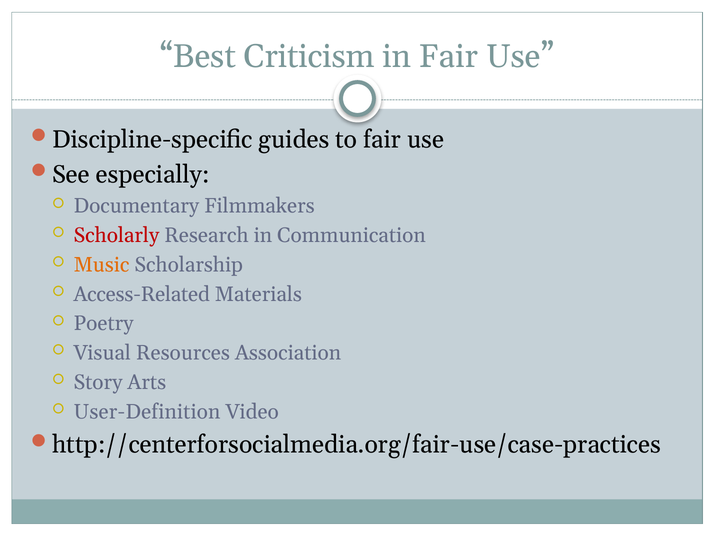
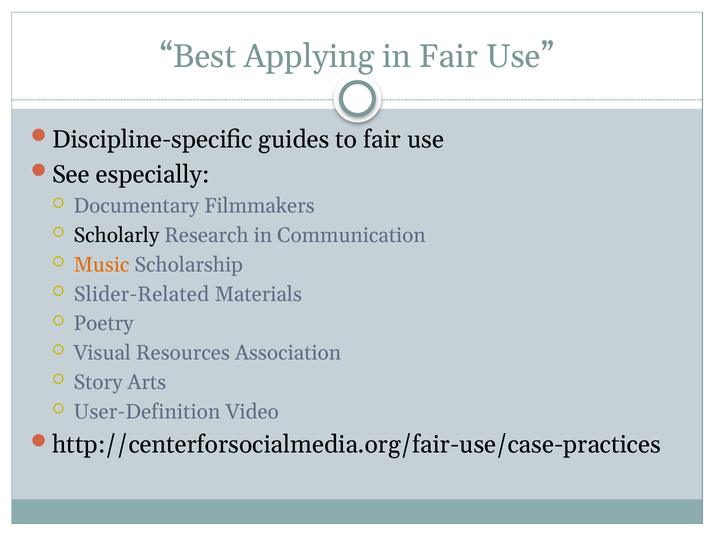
Criticism: Criticism -> Applying
Scholarly colour: red -> black
Access-Related: Access-Related -> Slider-Related
